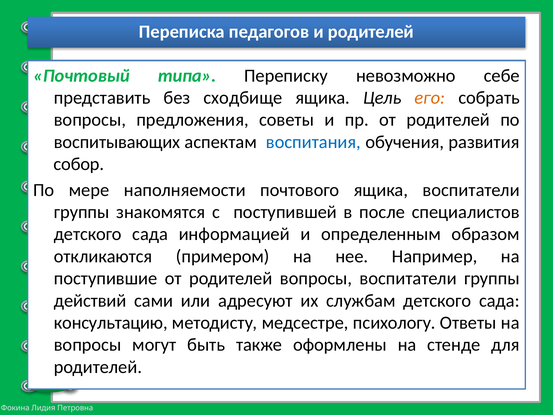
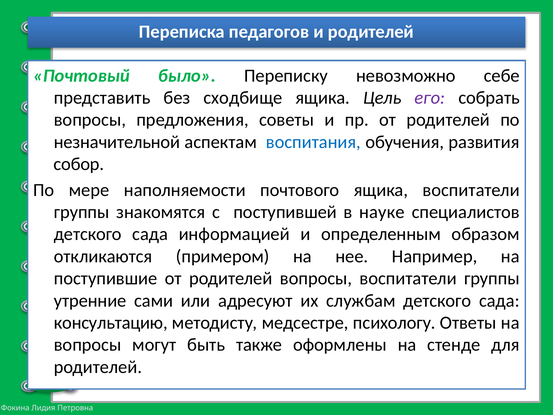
типа: типа -> было
его colour: orange -> purple
воспитывающих: воспитывающих -> незначительной
после: после -> науке
действий: действий -> утренние
